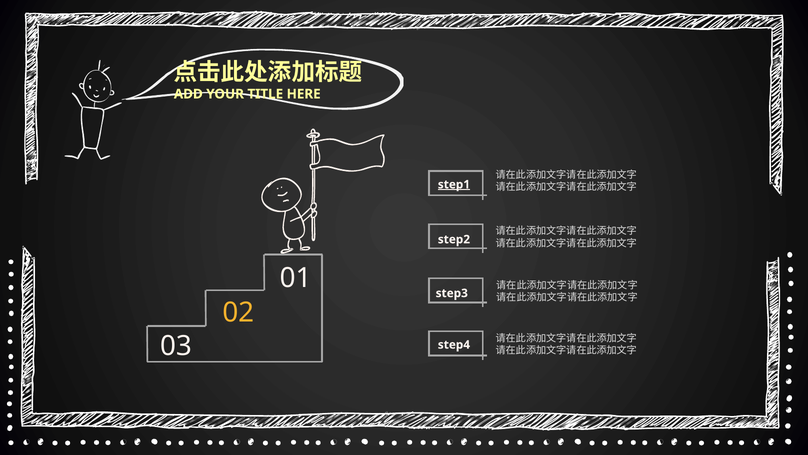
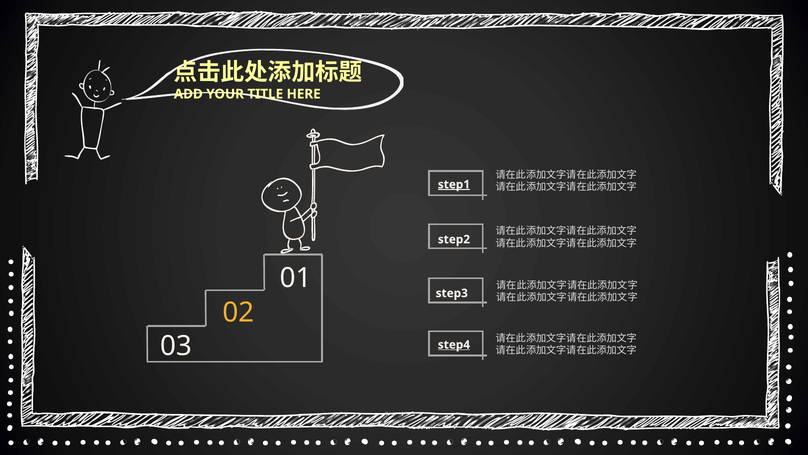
step4 underline: none -> present
